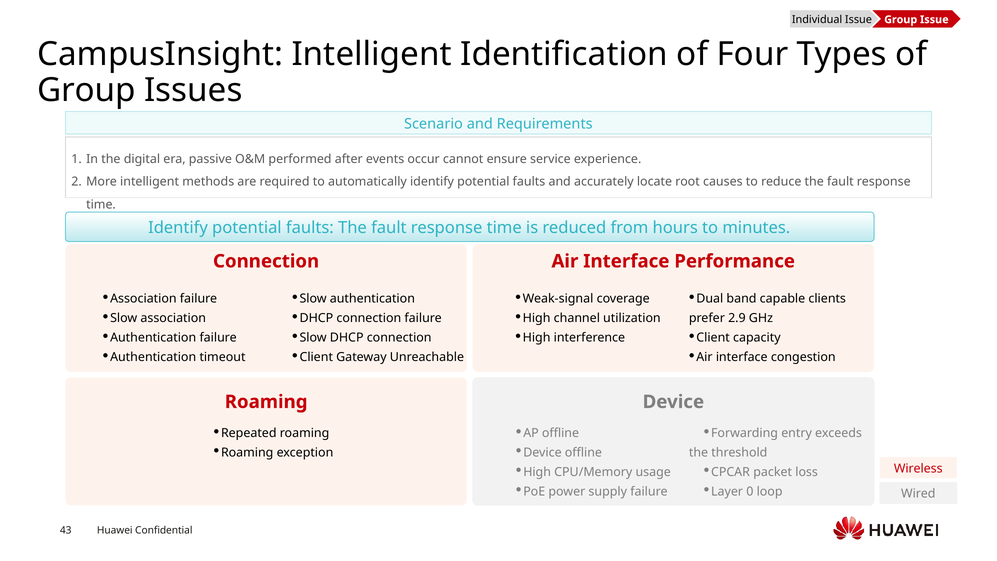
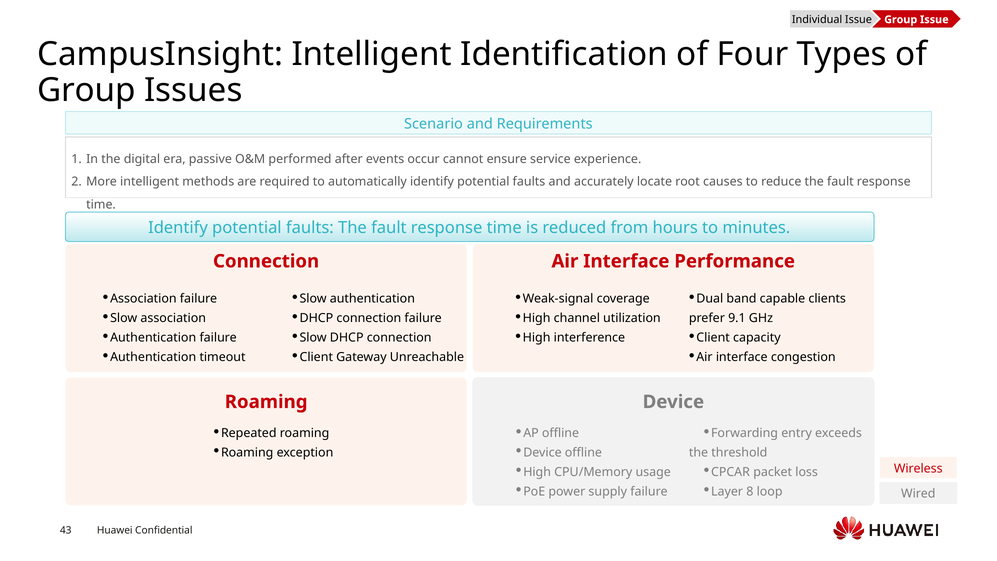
2.9: 2.9 -> 9.1
0: 0 -> 8
